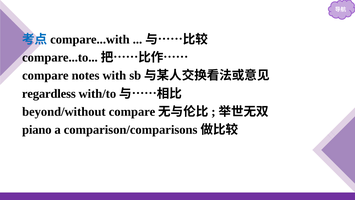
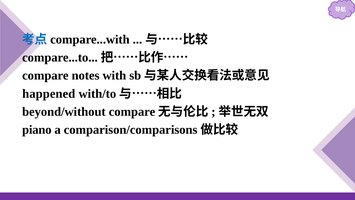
regardless: regardless -> happened
